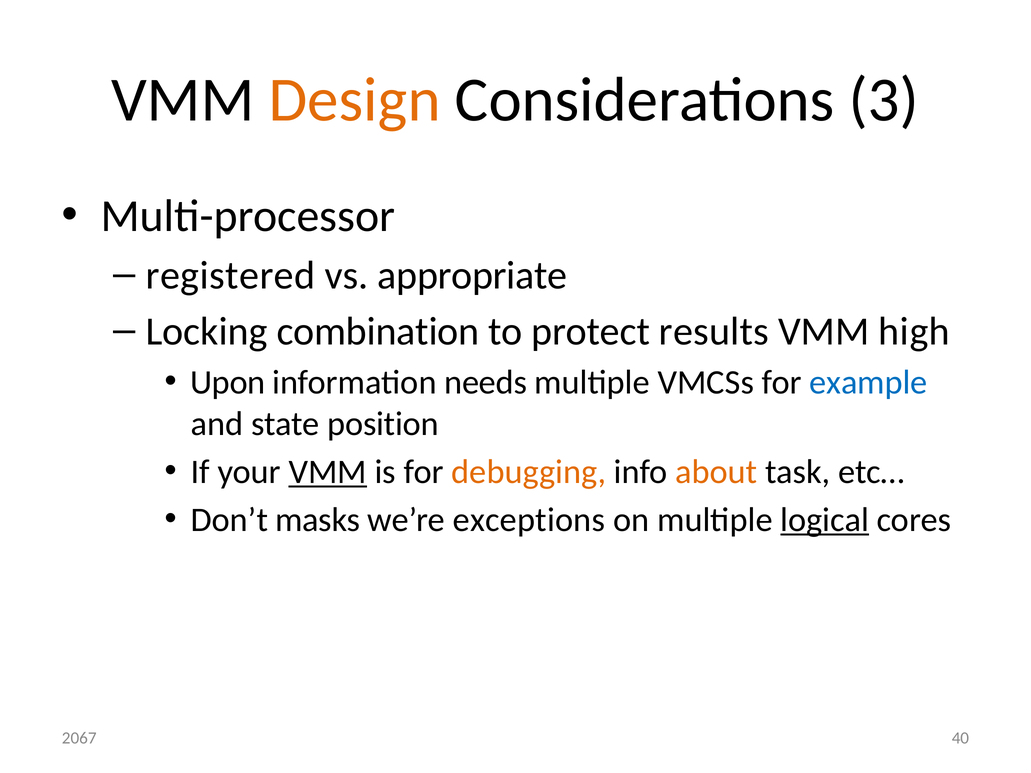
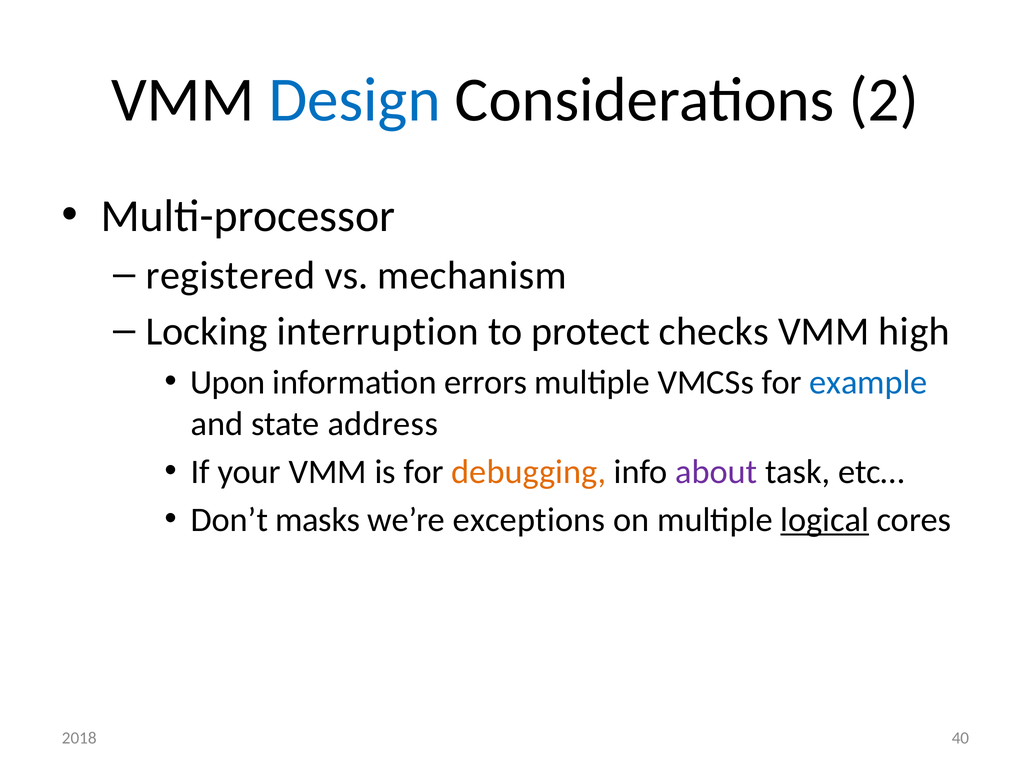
Design colour: orange -> blue
3: 3 -> 2
appropriate: appropriate -> mechanism
combination: combination -> interruption
results: results -> checks
needs: needs -> errors
position: position -> address
VMM at (328, 472) underline: present -> none
about colour: orange -> purple
2067: 2067 -> 2018
